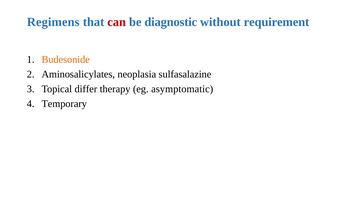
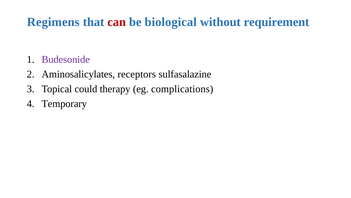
diagnostic: diagnostic -> biological
Budesonide colour: orange -> purple
neoplasia: neoplasia -> receptors
differ: differ -> could
asymptomatic: asymptomatic -> complications
